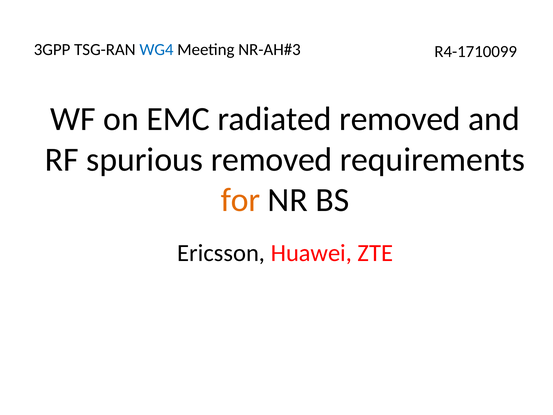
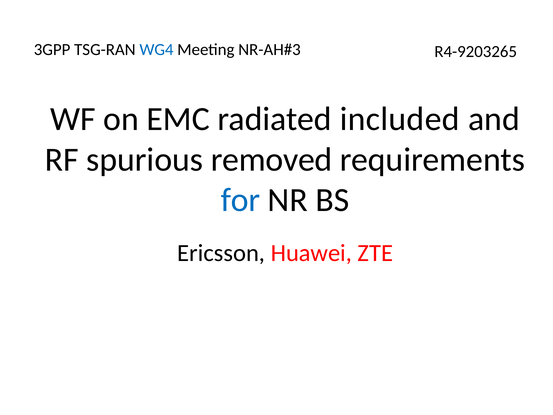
R4-1710099: R4-1710099 -> R4-9203265
radiated removed: removed -> included
for colour: orange -> blue
